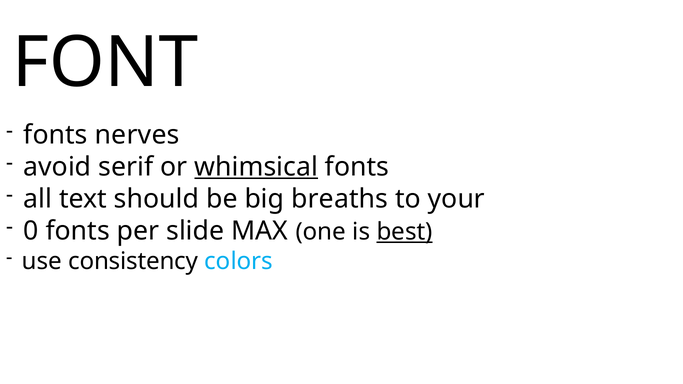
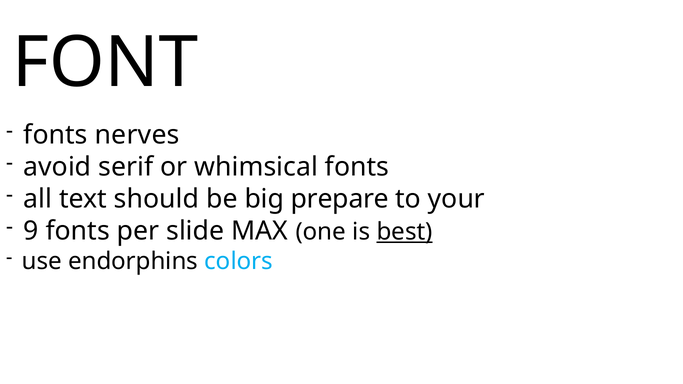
whimsical underline: present -> none
breaths: breaths -> prepare
0: 0 -> 9
consistency: consistency -> endorphins
